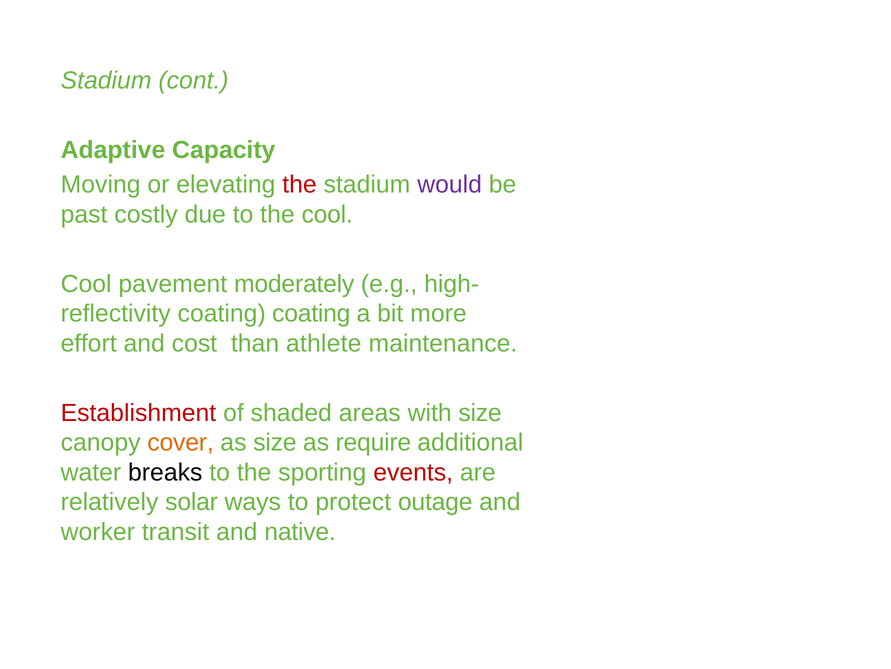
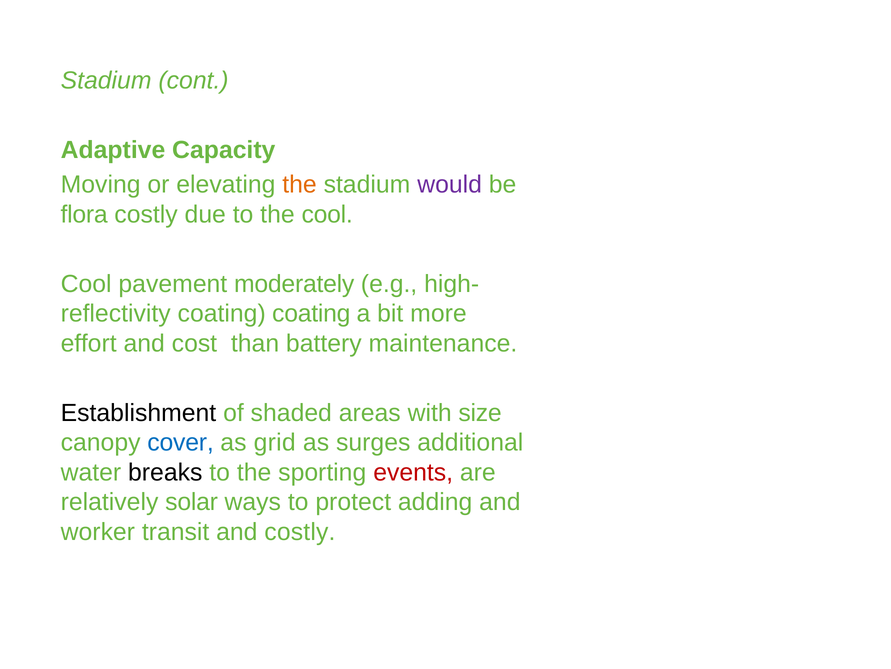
the at (300, 184) colour: red -> orange
past: past -> flora
athlete: athlete -> battery
Establishment colour: red -> black
cover colour: orange -> blue
as size: size -> grid
require: require -> surges
outage: outage -> adding
and native: native -> costly
